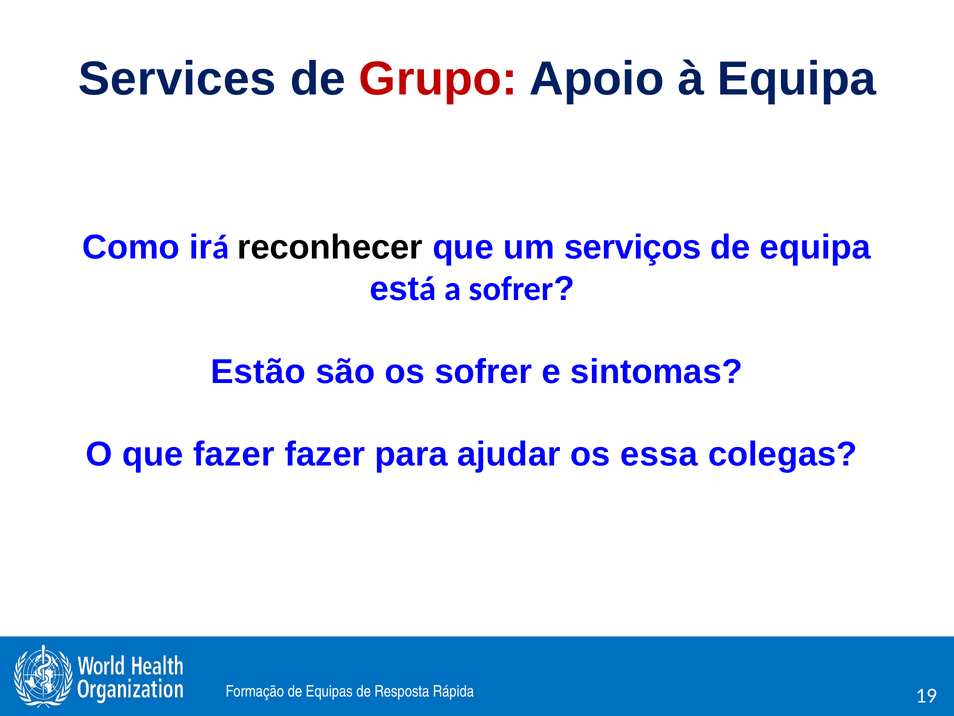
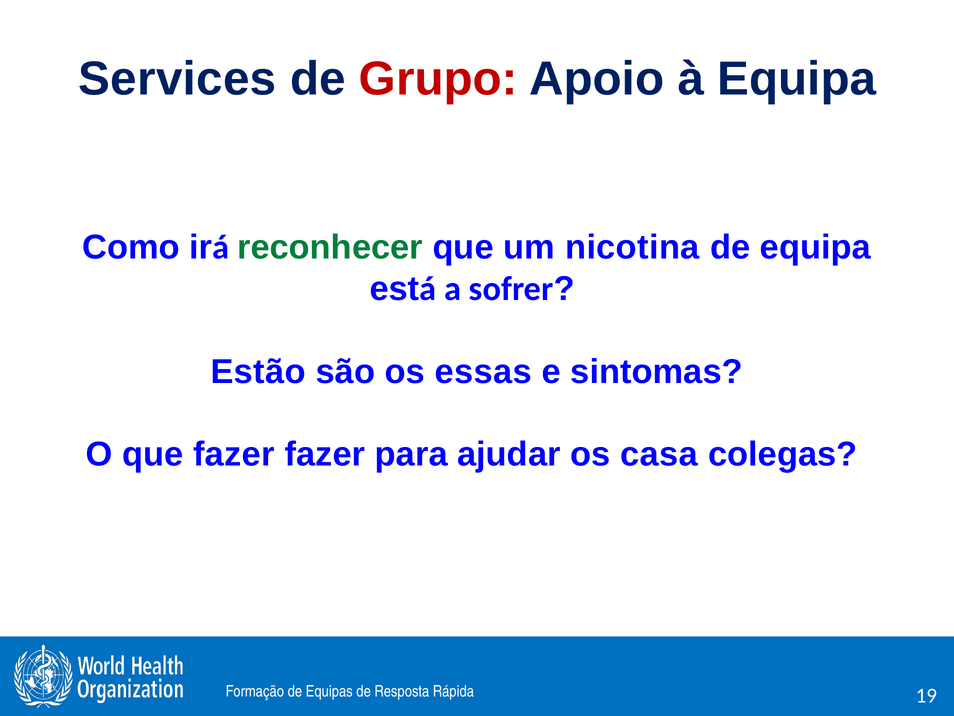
reconhecer colour: black -> green
serviços: serviços -> nicotina
os sofrer: sofrer -> essas
essa: essa -> casa
